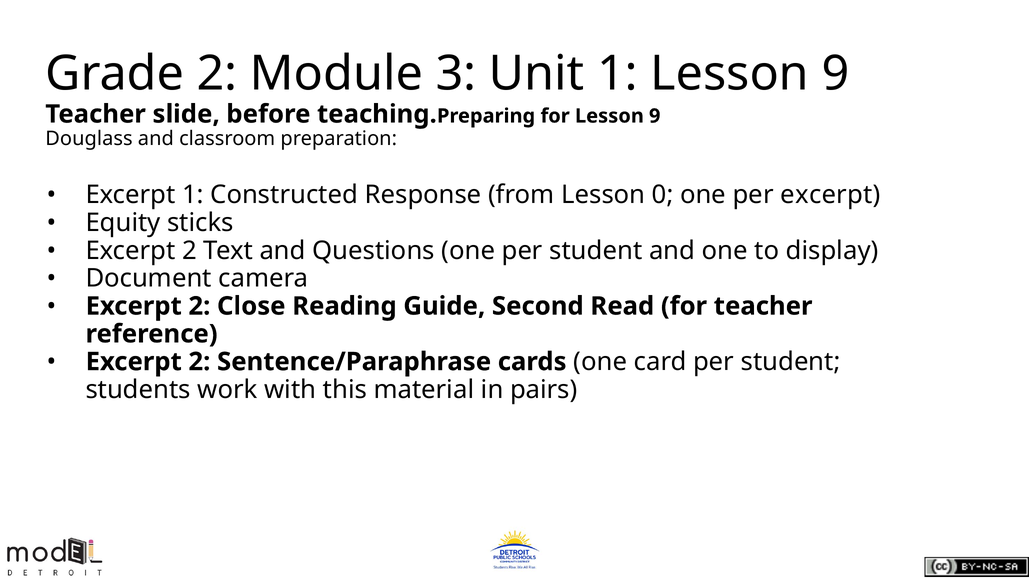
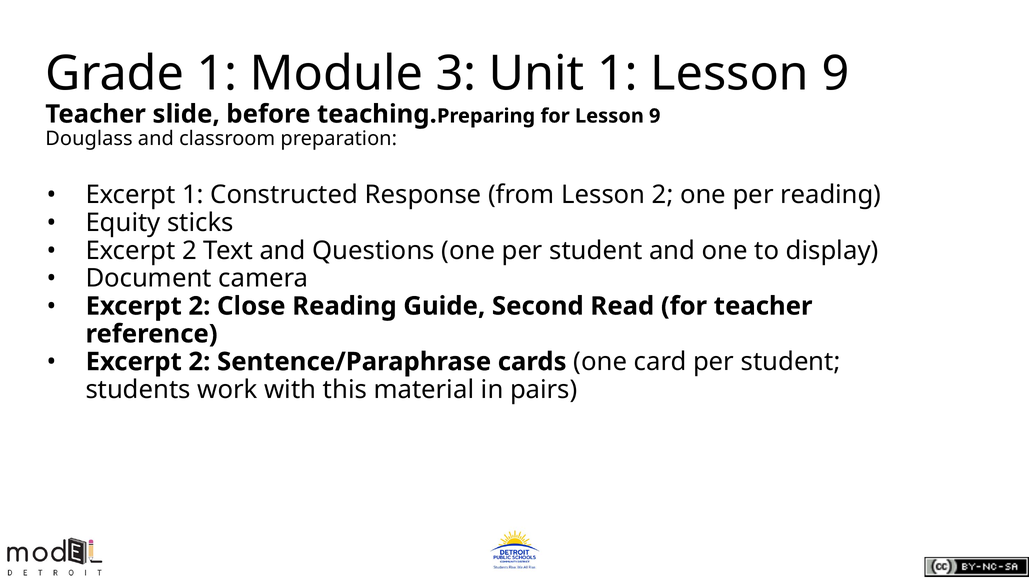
Grade 2: 2 -> 1
Lesson 0: 0 -> 2
per excerpt: excerpt -> reading
